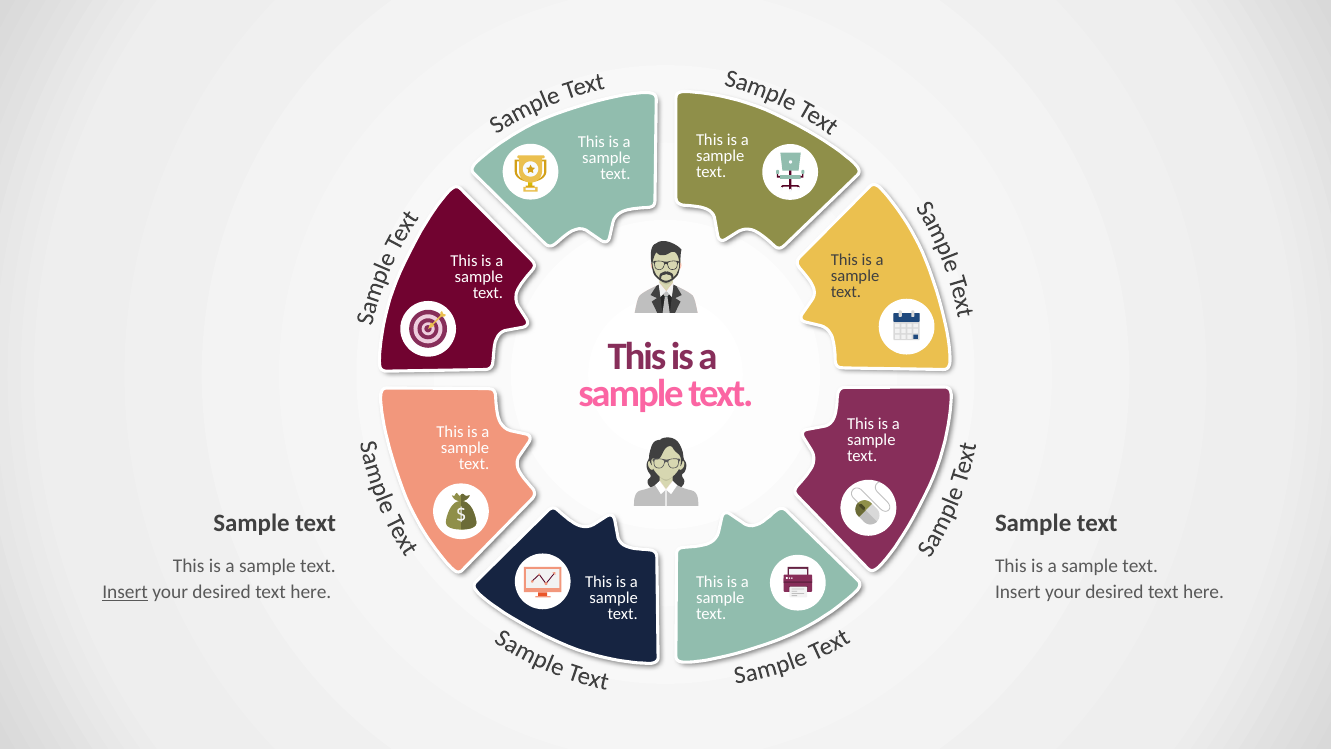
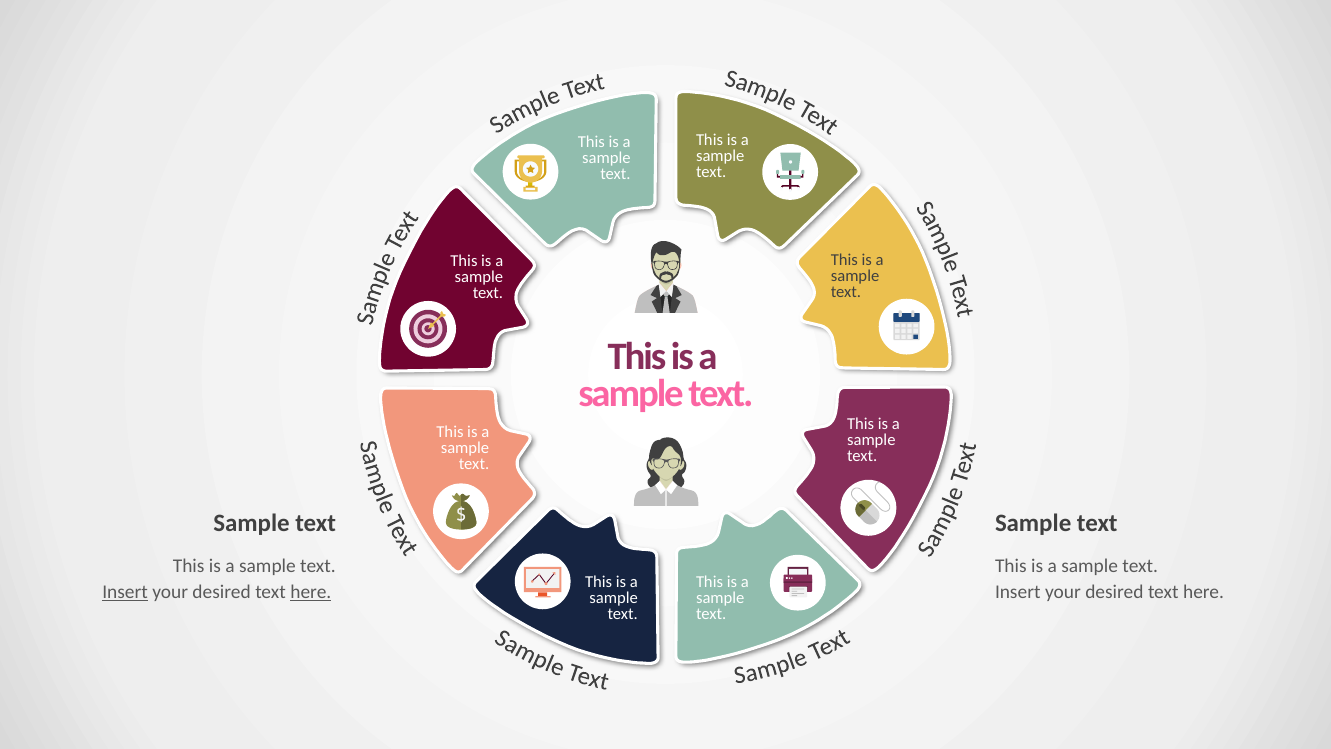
here at (311, 592) underline: none -> present
